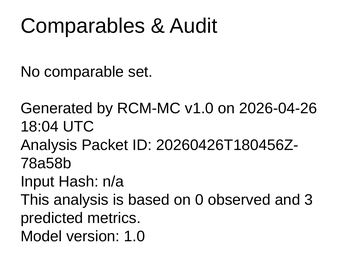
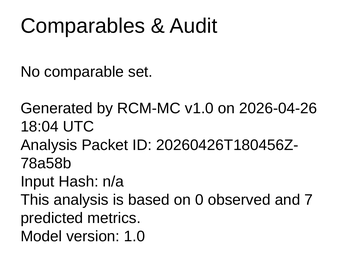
3: 3 -> 7
